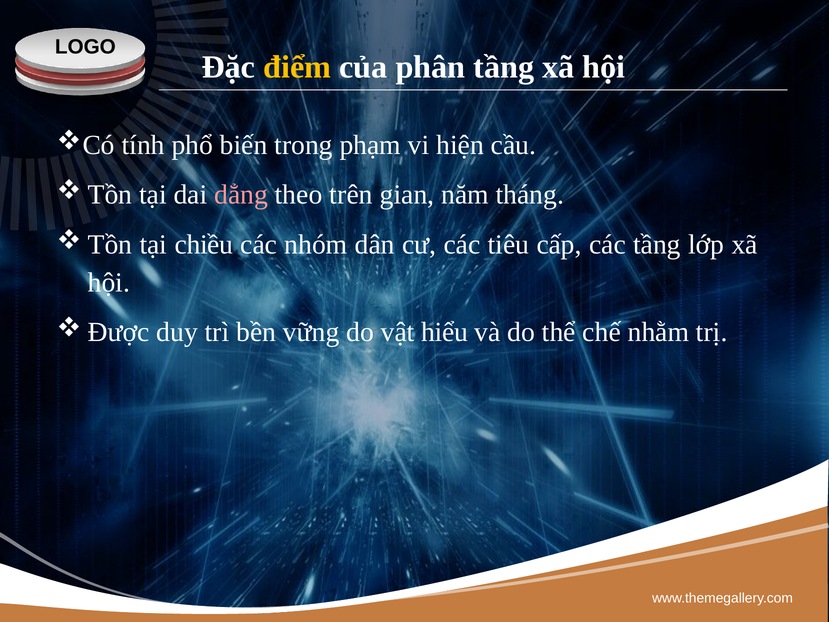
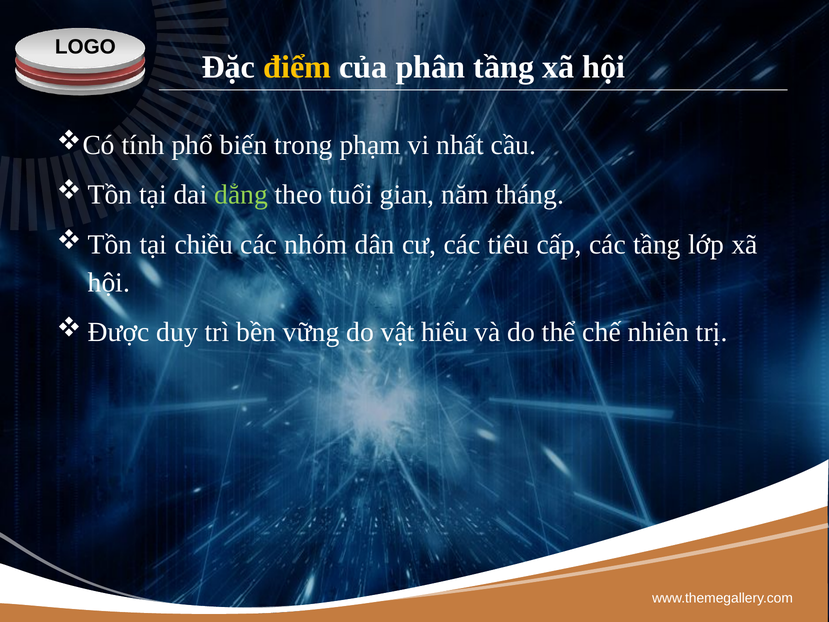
hiện: hiện -> nhất
dẳng colour: pink -> light green
trên: trên -> tuổi
nhằm: nhằm -> nhiên
